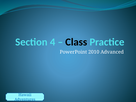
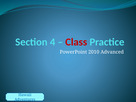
Class colour: black -> red
